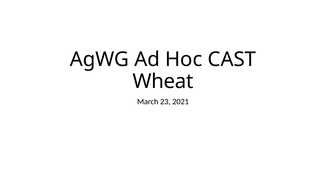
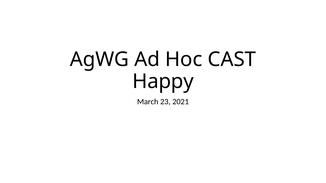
Wheat: Wheat -> Happy
